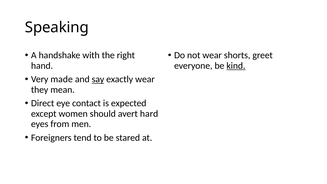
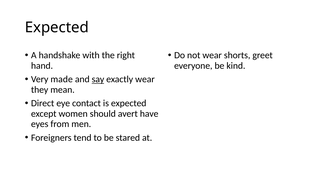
Speaking at (57, 27): Speaking -> Expected
kind underline: present -> none
hard: hard -> have
